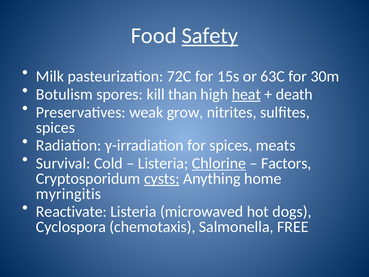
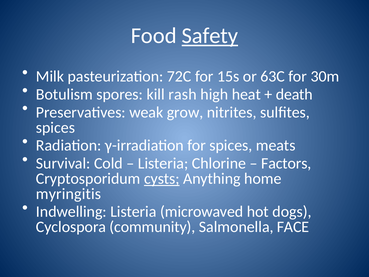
than: than -> rash
heat underline: present -> none
Chlorine underline: present -> none
Reactivate: Reactivate -> Indwelling
chemotaxis: chemotaxis -> community
FREE: FREE -> FACE
